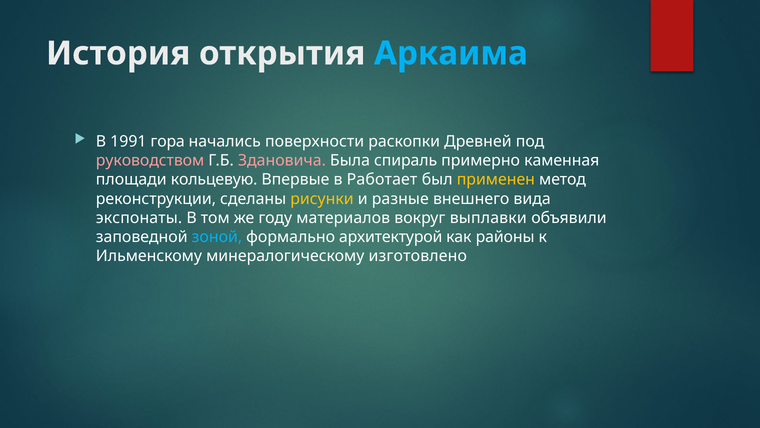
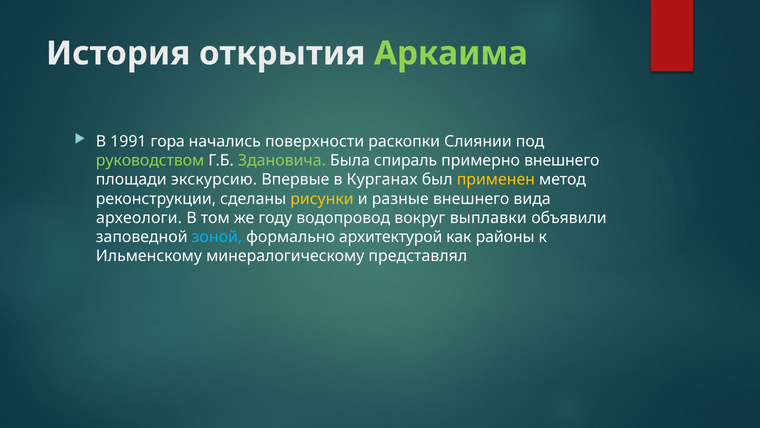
Аркаима colour: light blue -> light green
Древней: Древней -> Слиянии
руководством colour: pink -> light green
Здановича colour: pink -> light green
примерно каменная: каменная -> внешнего
кольцевую: кольцевую -> экскурсию
Работает: Работает -> Курганах
экспонаты: экспонаты -> археологи
материалов: материалов -> водопровод
изготовлено: изготовлено -> представлял
